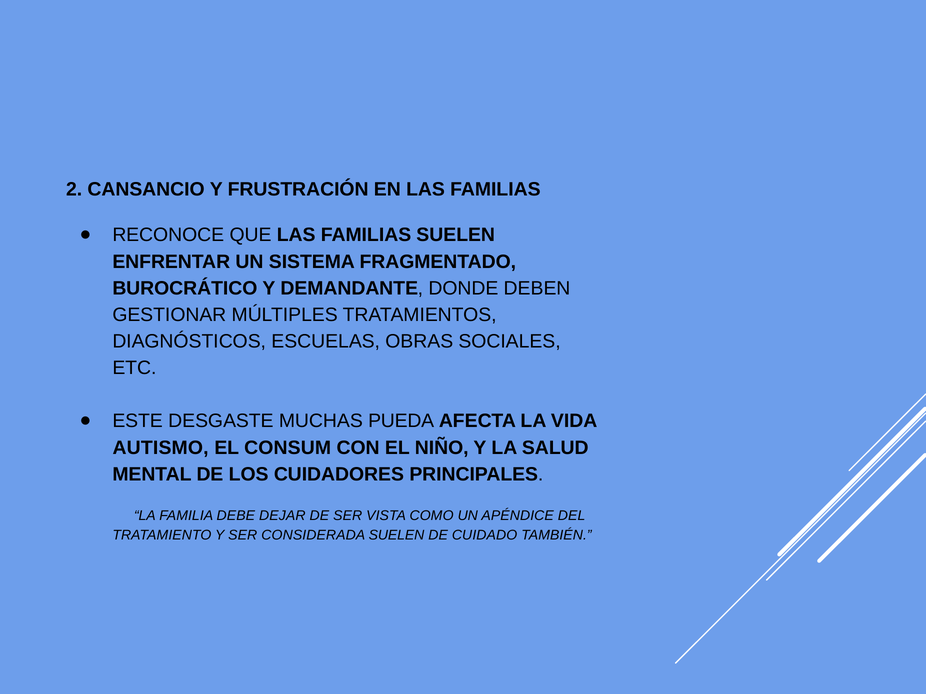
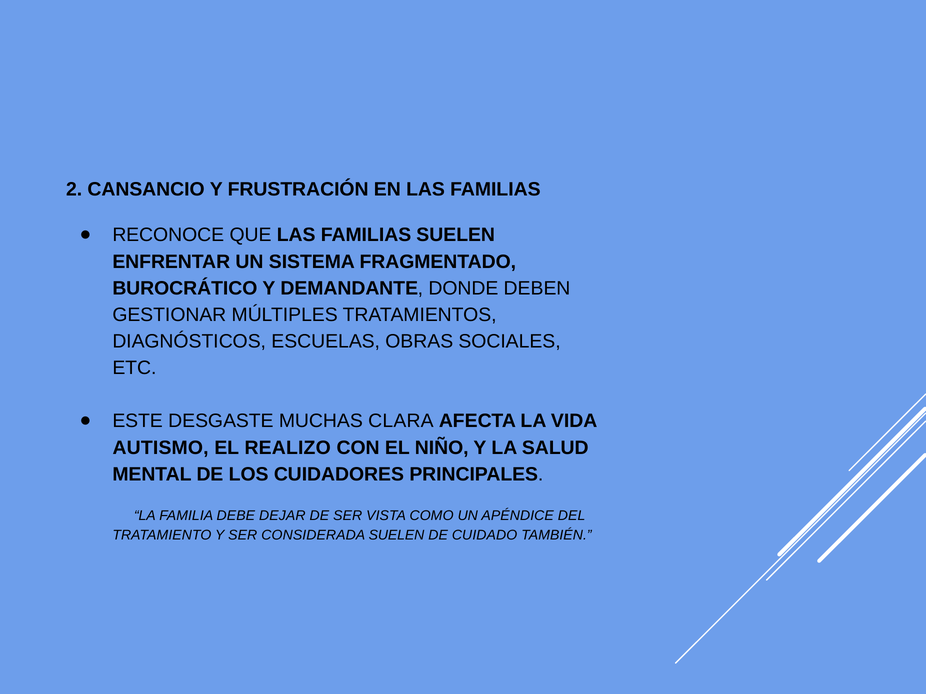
PUEDA: PUEDA -> CLARA
CONSUM: CONSUM -> REALIZO
